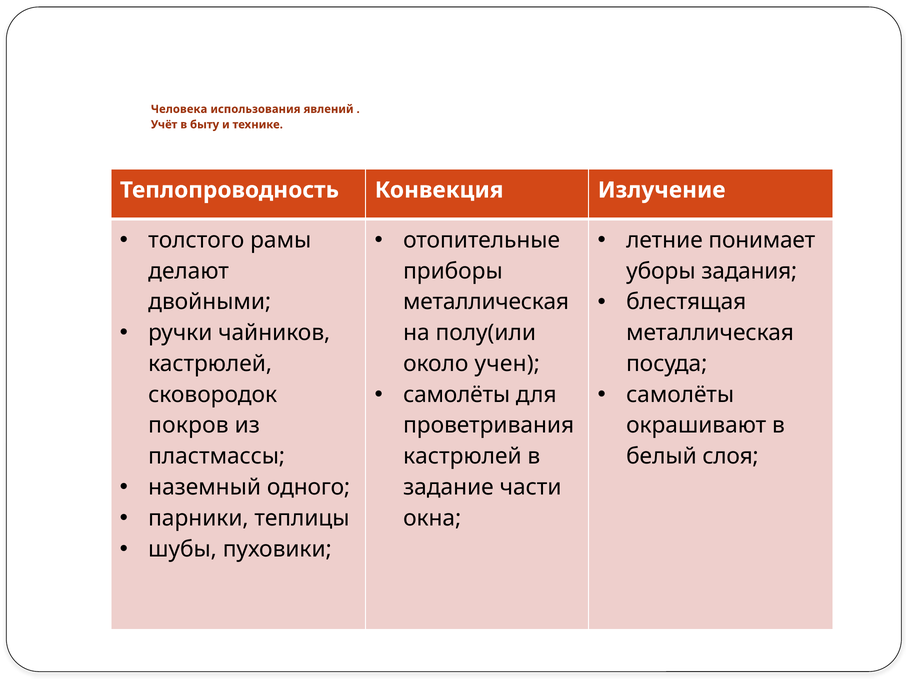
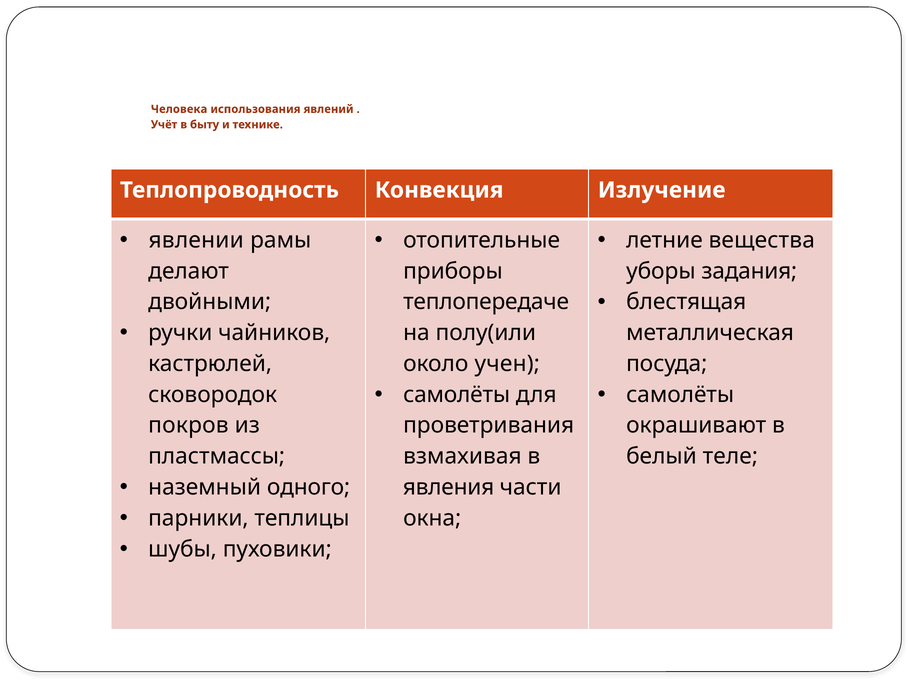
толстого: толстого -> явлении
понимает: понимает -> вещества
металлическая at (486, 302): металлическая -> теплопередаче
кастрюлей at (462, 456): кастрюлей -> взмахивая
слоя: слоя -> теле
задание: задание -> явления
